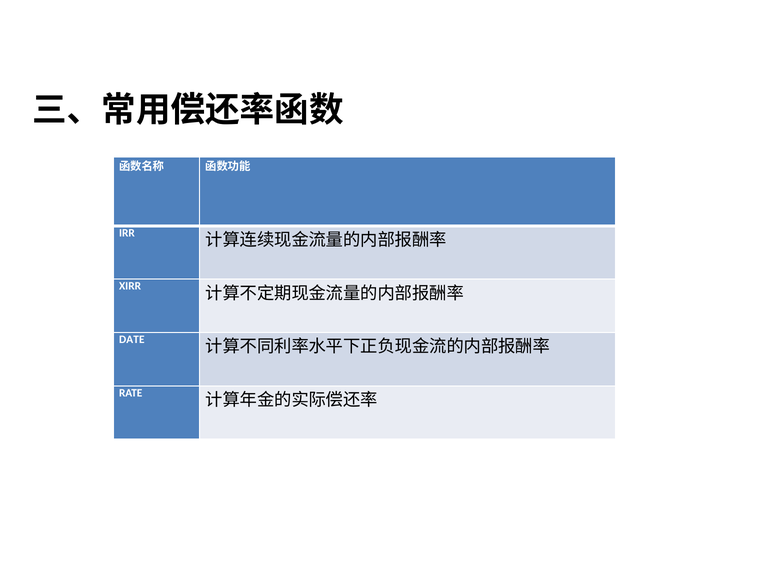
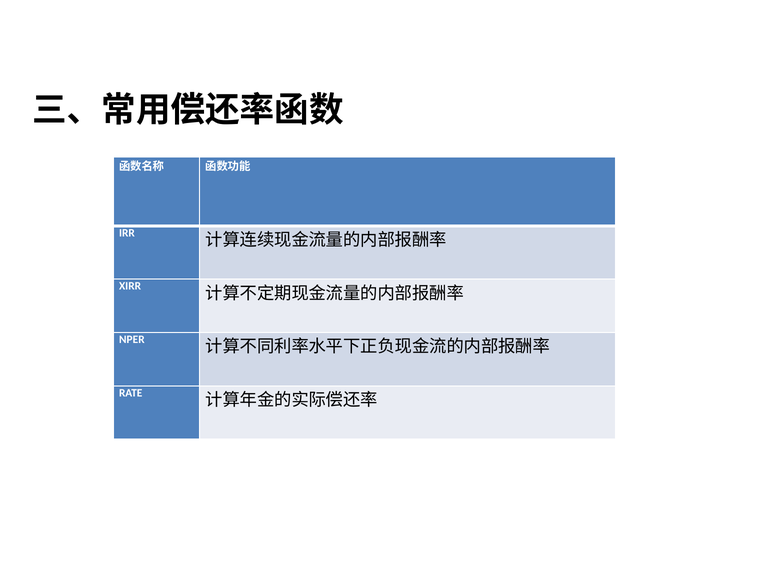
DATE: DATE -> NPER
